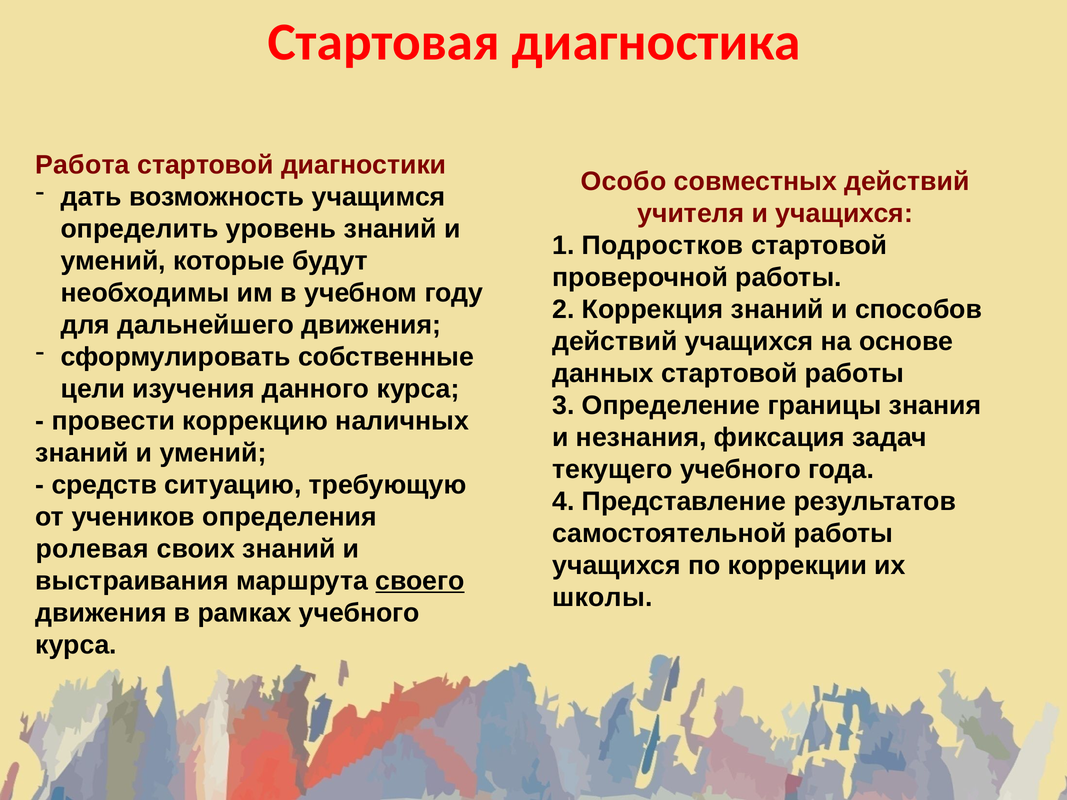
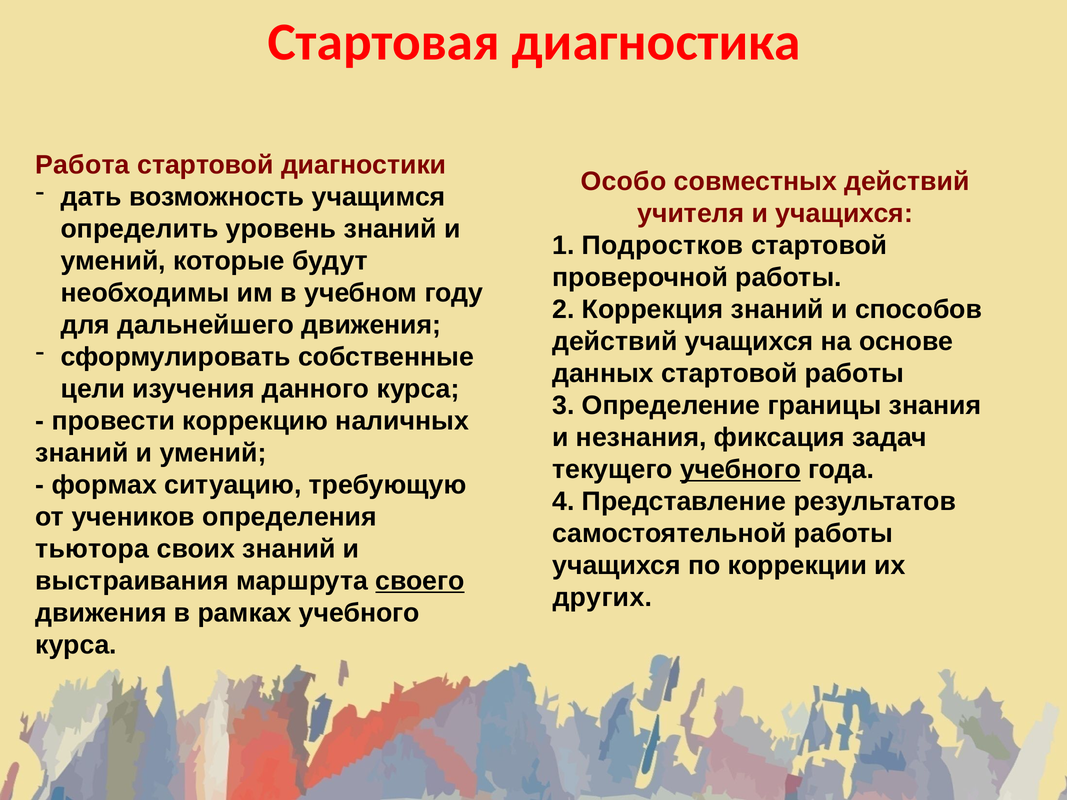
учебного at (740, 470) underline: none -> present
средств: средств -> формах
ролевая: ролевая -> тьютора
школы: школы -> других
